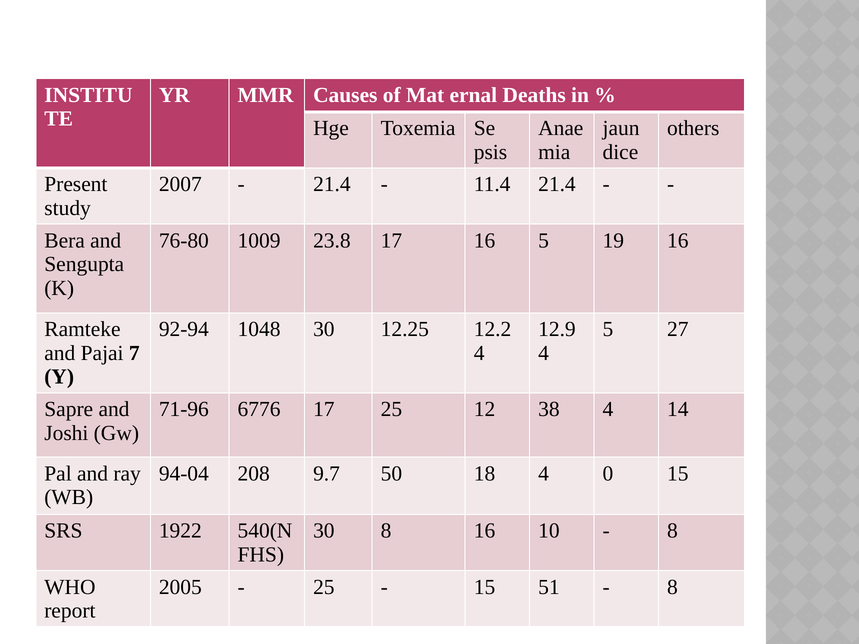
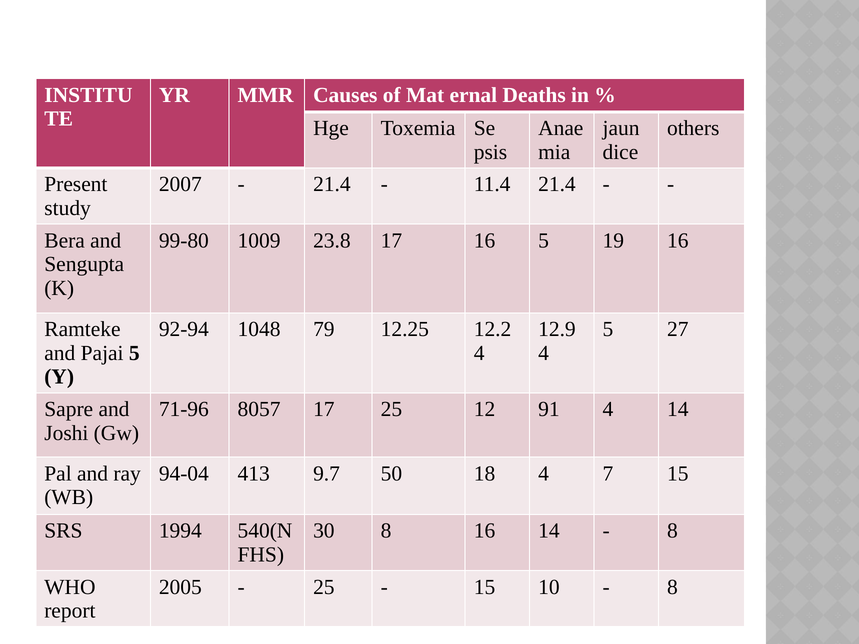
76-80: 76-80 -> 99-80
1048 30: 30 -> 79
Pajai 7: 7 -> 5
6776: 6776 -> 8057
38: 38 -> 91
208: 208 -> 413
0: 0 -> 7
1922: 1922 -> 1994
16 10: 10 -> 14
51: 51 -> 10
